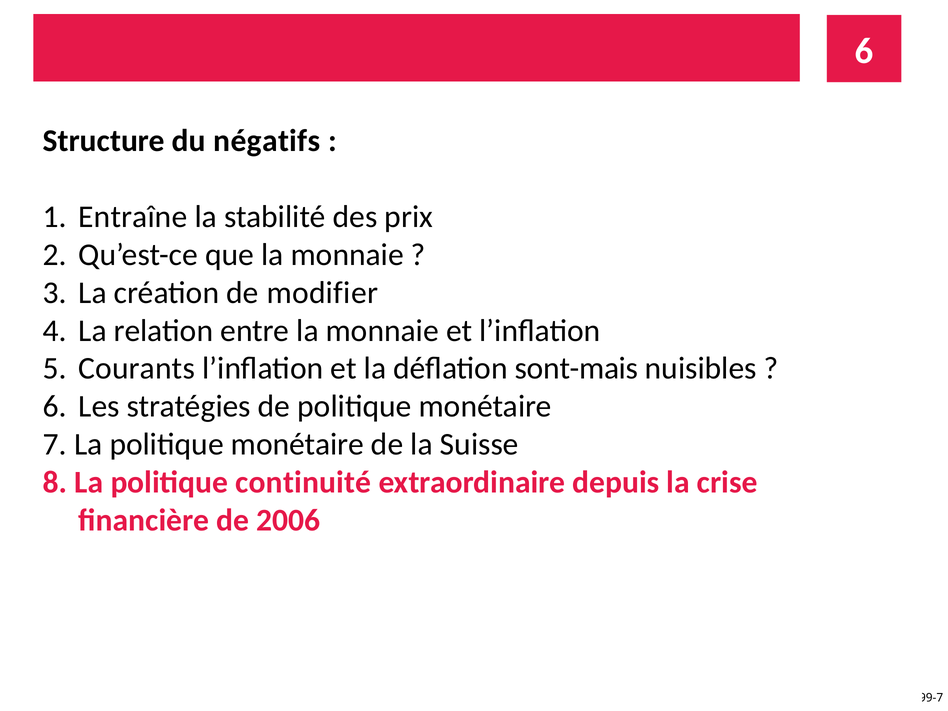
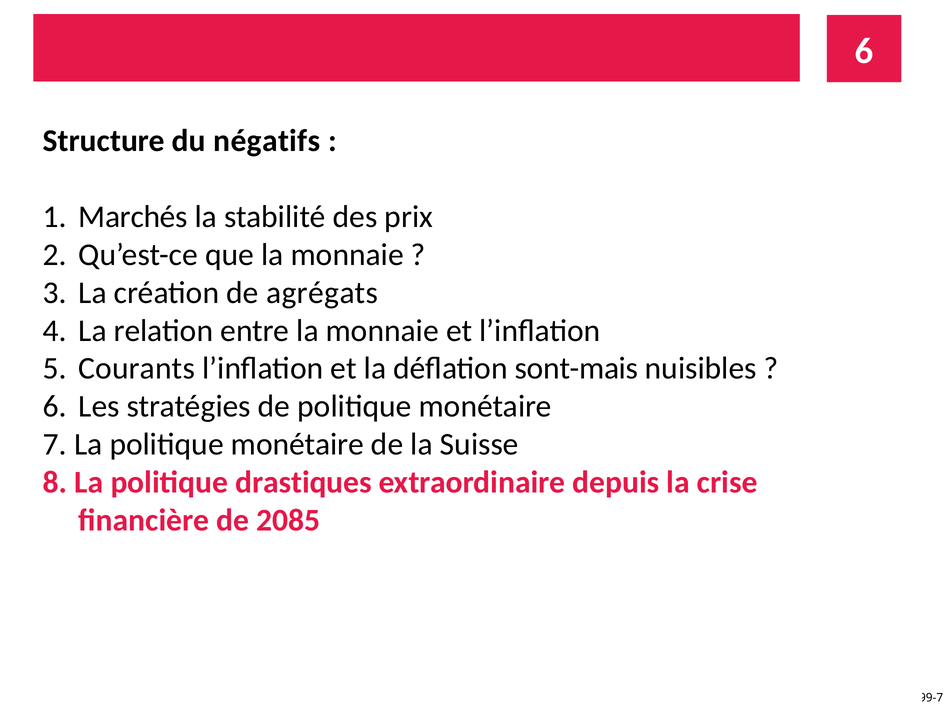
Entraîne: Entraîne -> Marchés
modifier: modifier -> agrégats
continuité: continuité -> drastiques
2006: 2006 -> 2085
